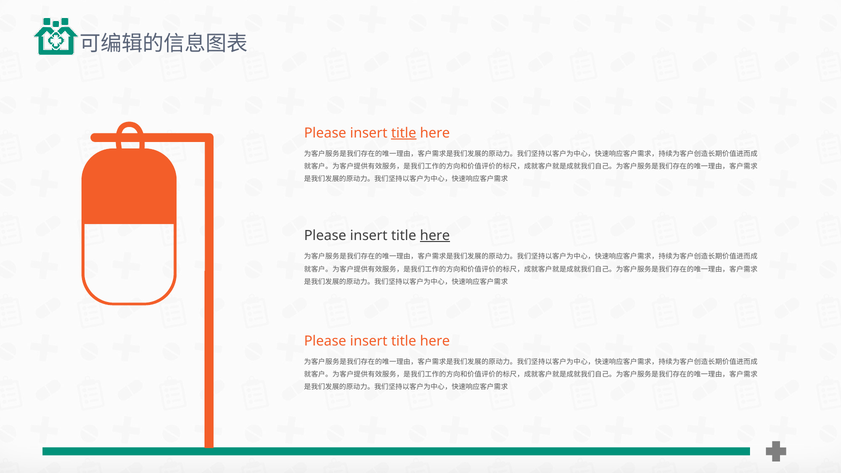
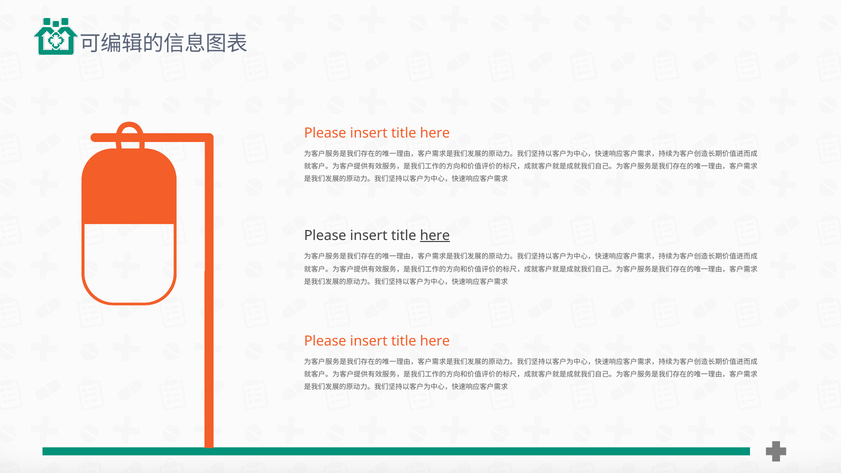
title at (404, 133) underline: present -> none
